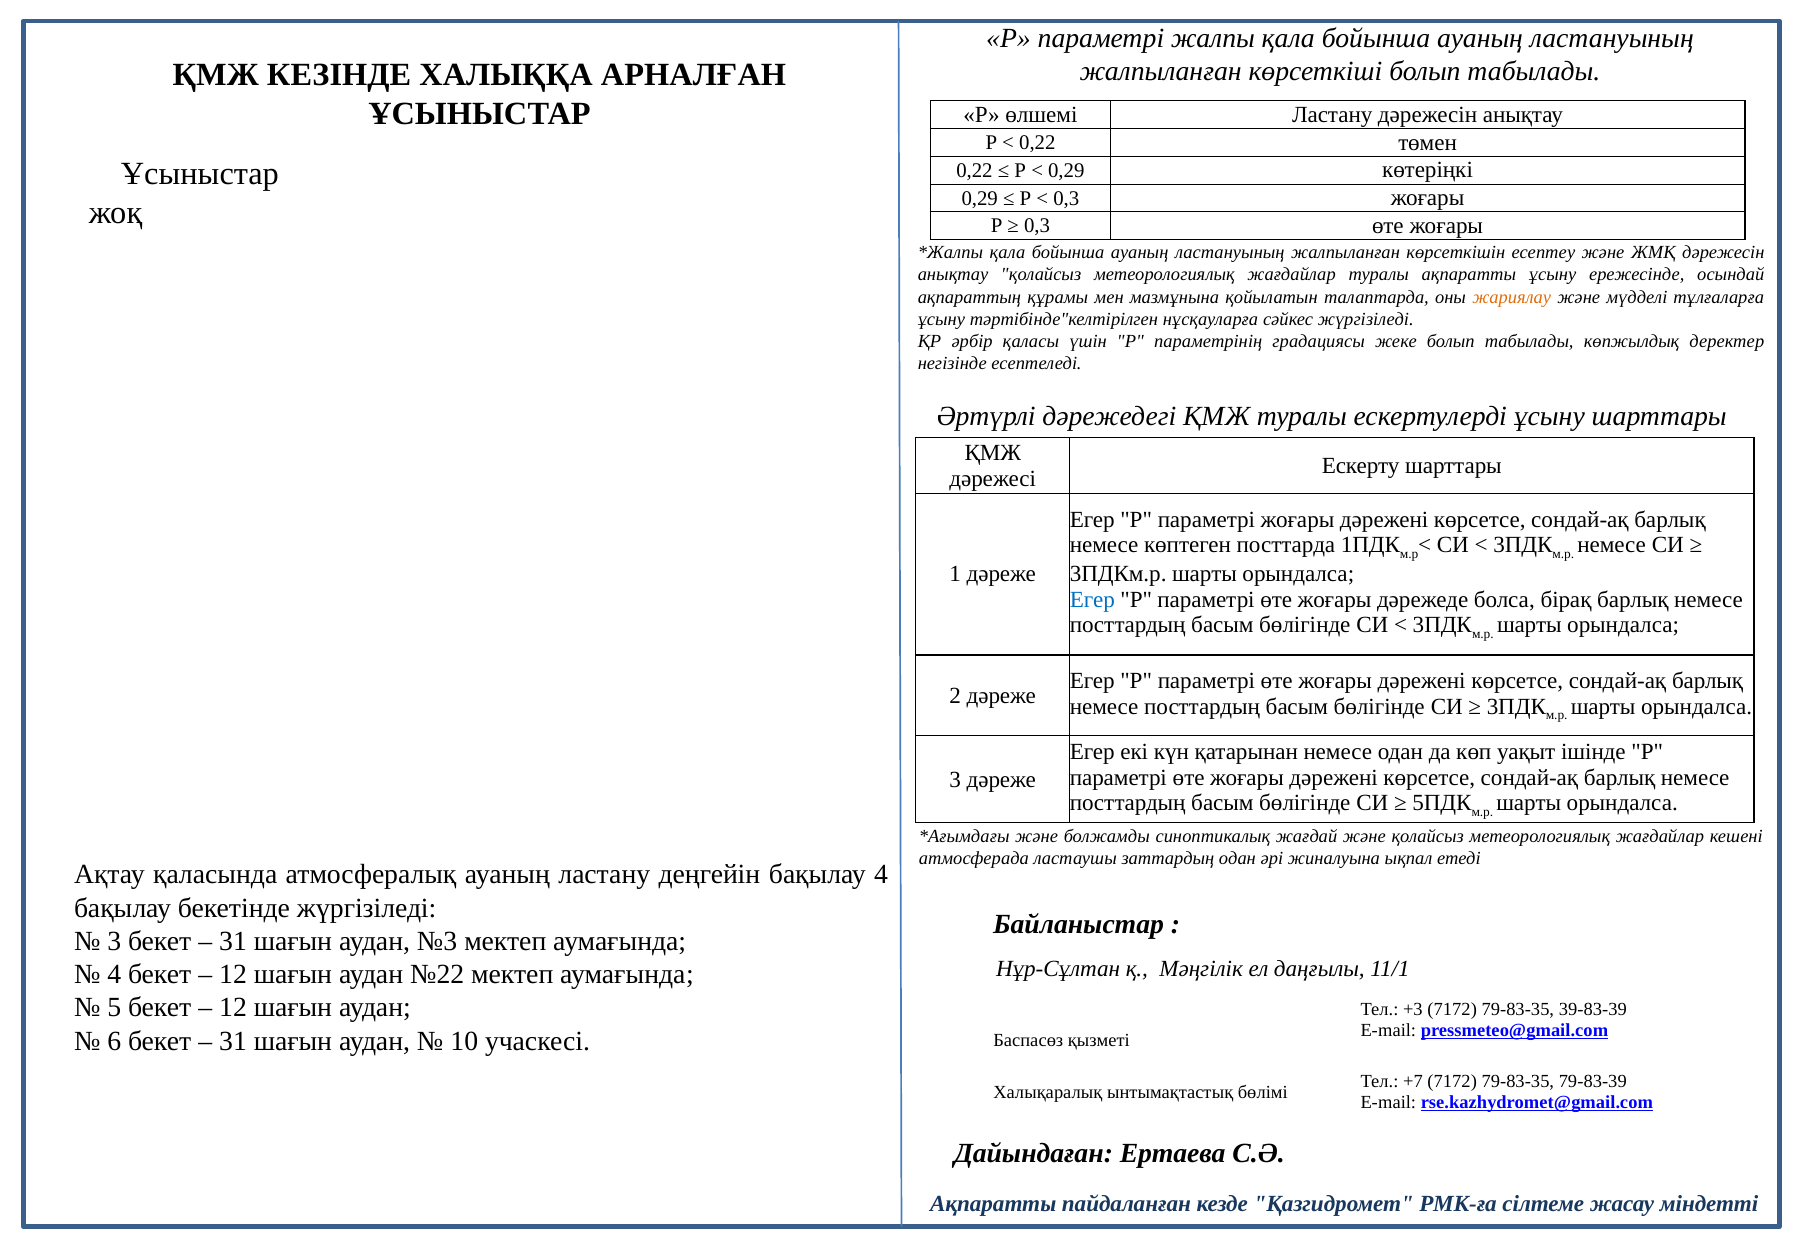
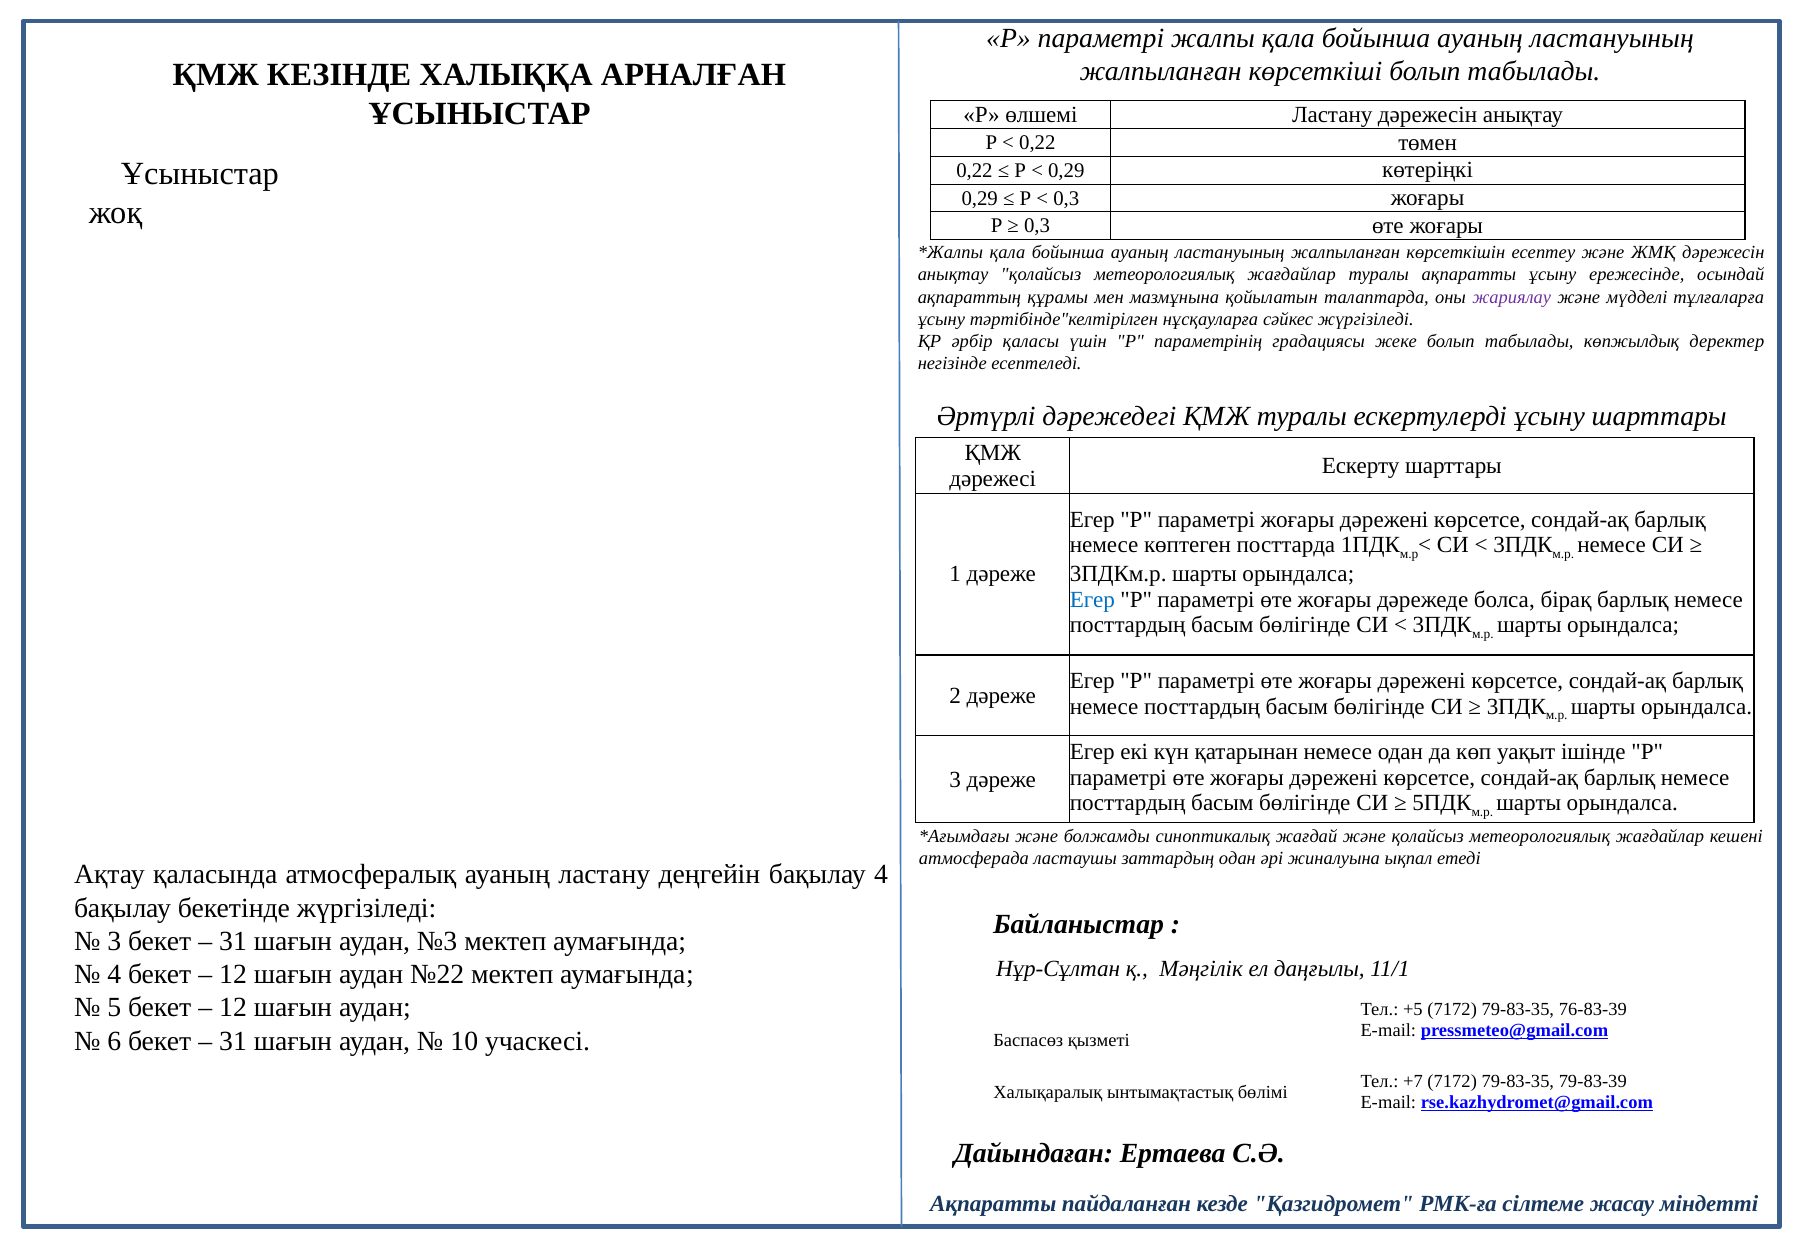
жариялау colour: orange -> purple
+3: +3 -> +5
39-83-39: 39-83-39 -> 76-83-39
